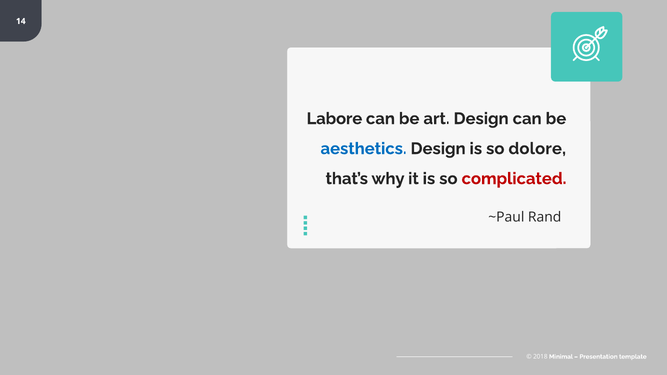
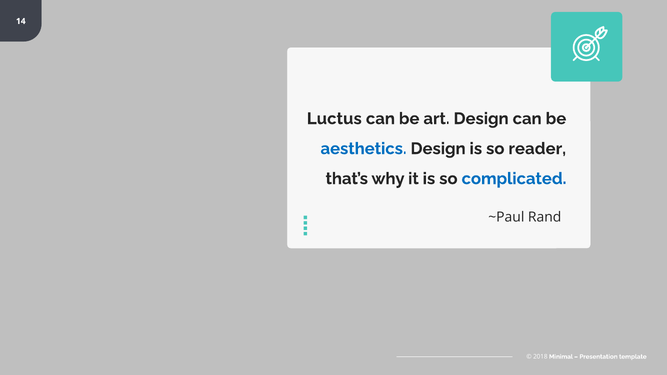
Labore: Labore -> Luctus
dolore: dolore -> reader
complicated colour: red -> blue
